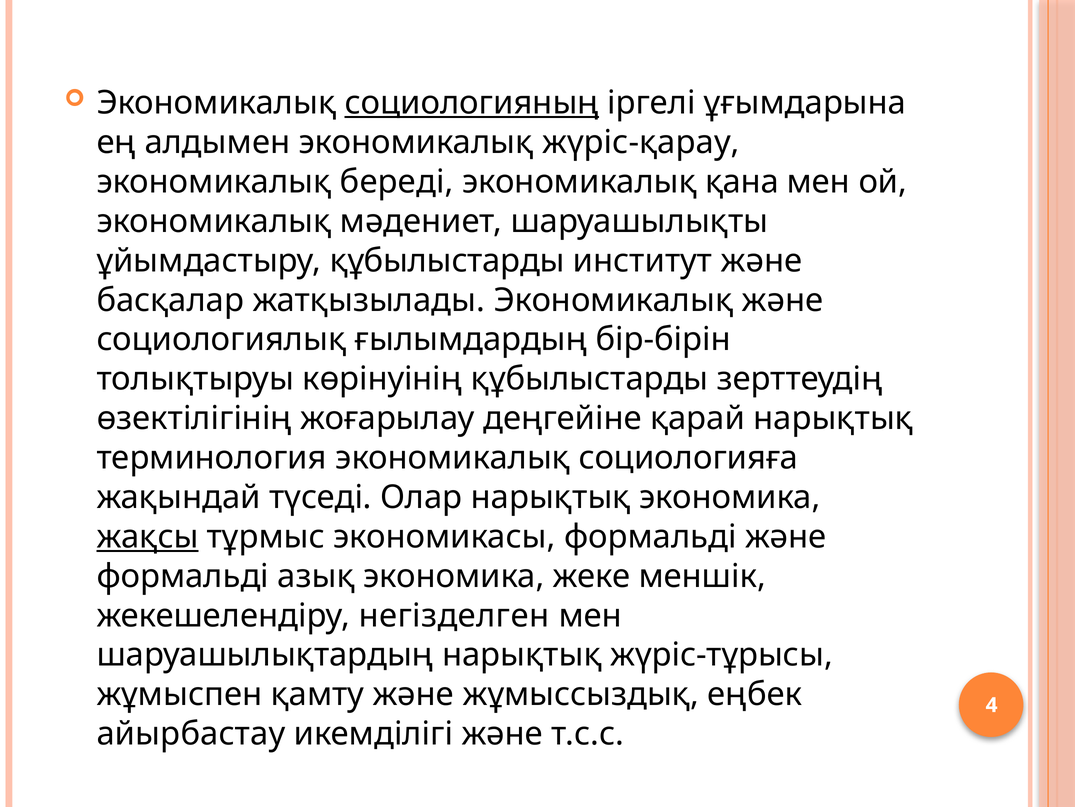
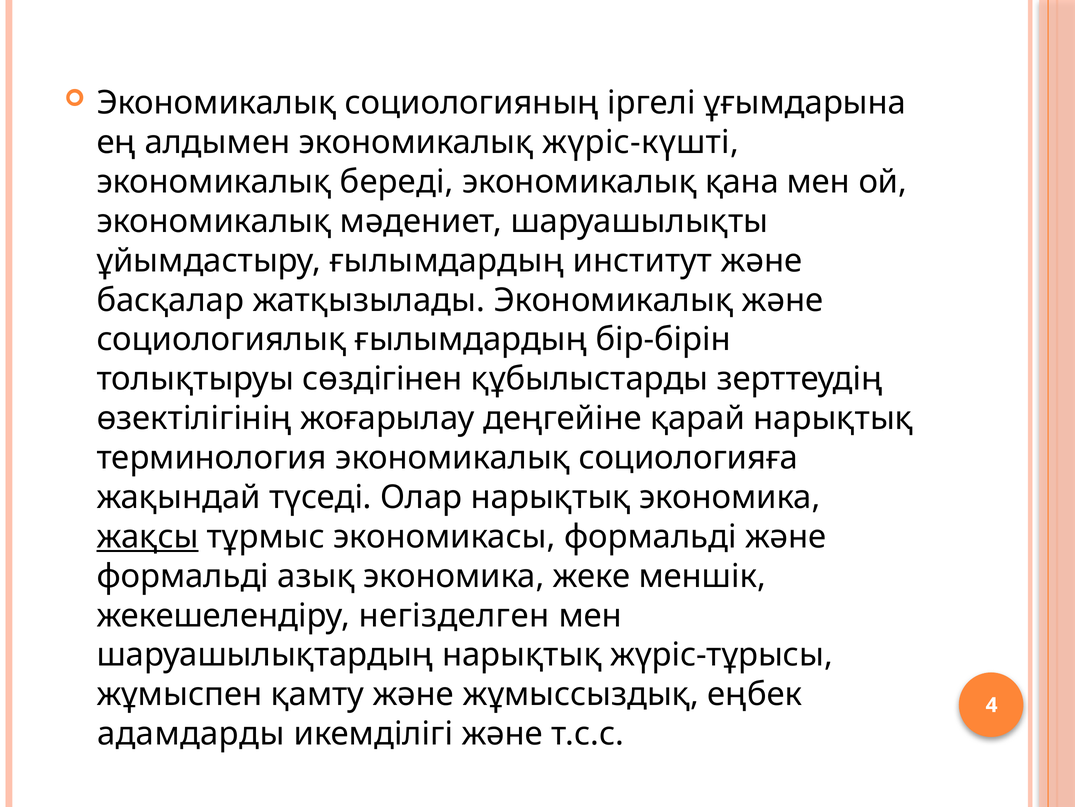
социологияның underline: present -> none
жүріс-қарау: жүріс-қарау -> жүріс-күшті
ұйымдастыру құбылыстарды: құбылыстарды -> ғылымдардың
көрінуінің: көрінуінің -> сөздігінен
айырбастау: айырбастау -> адамдарды
